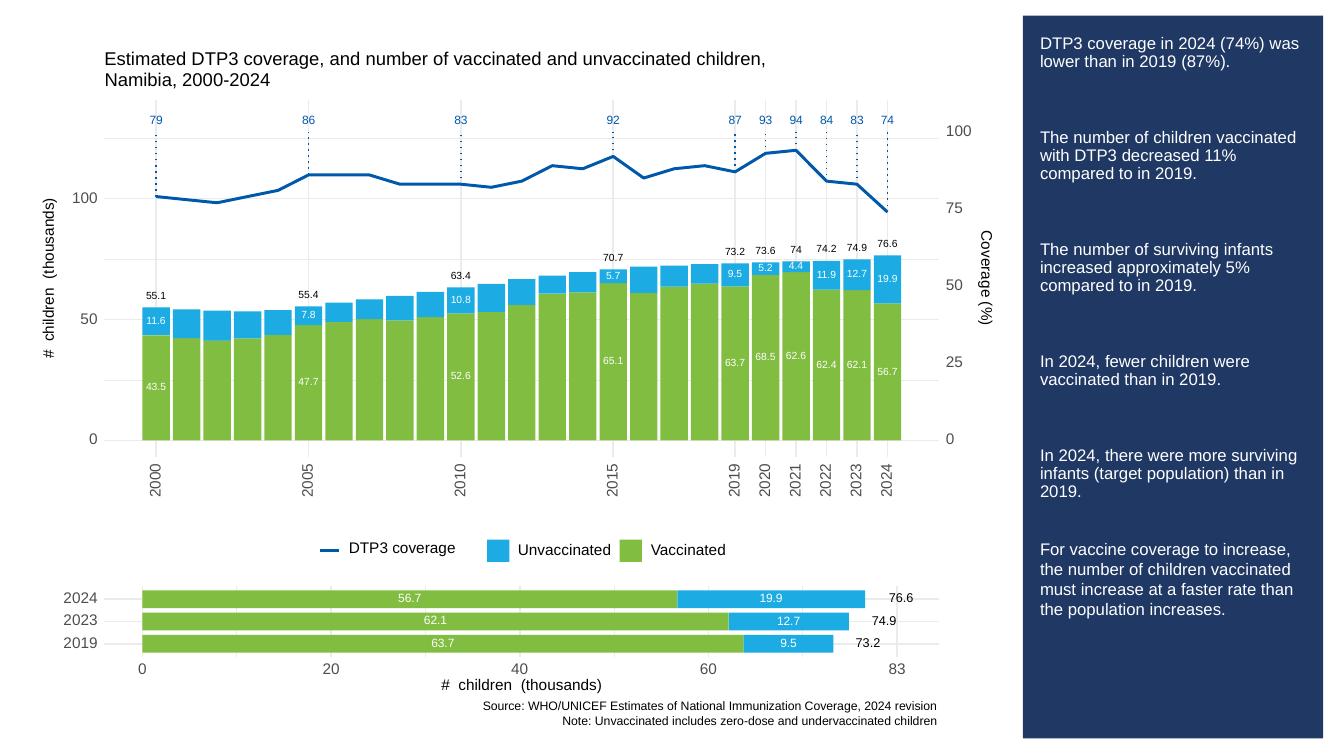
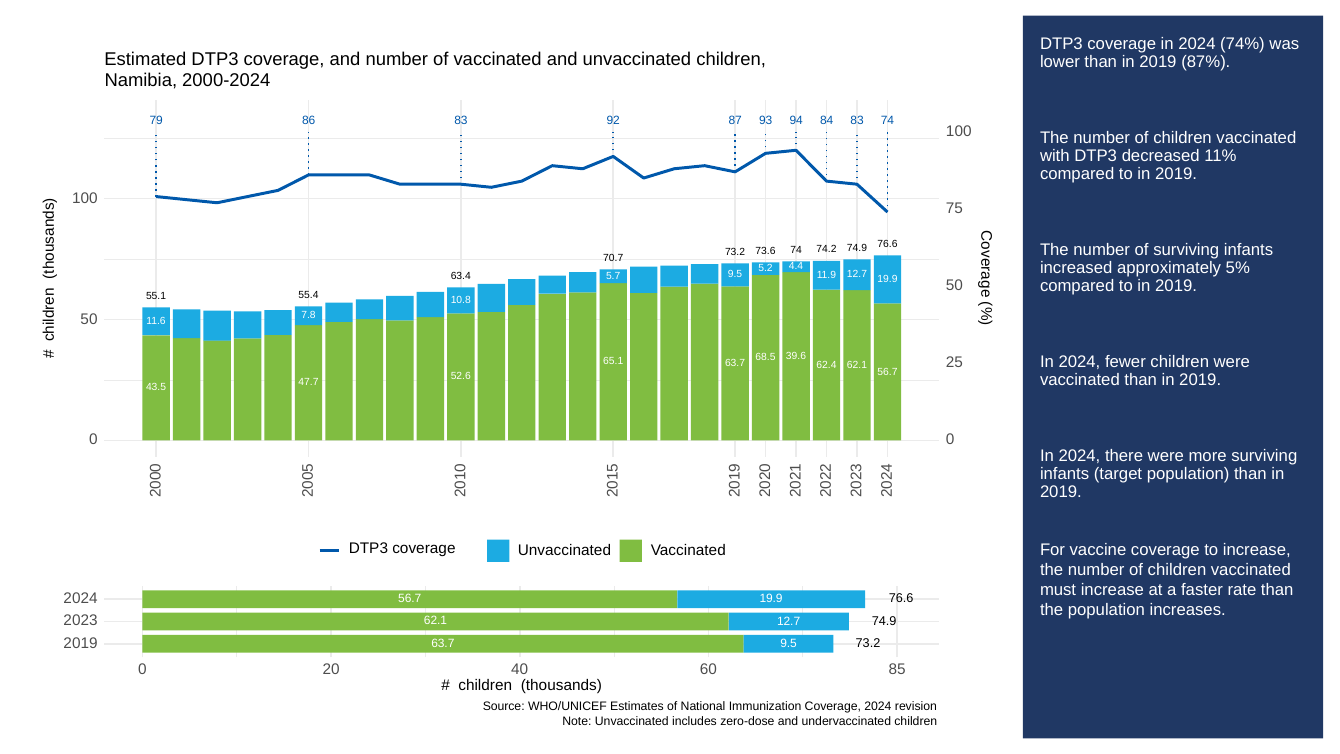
62.6: 62.6 -> 39.6
60 83: 83 -> 85
